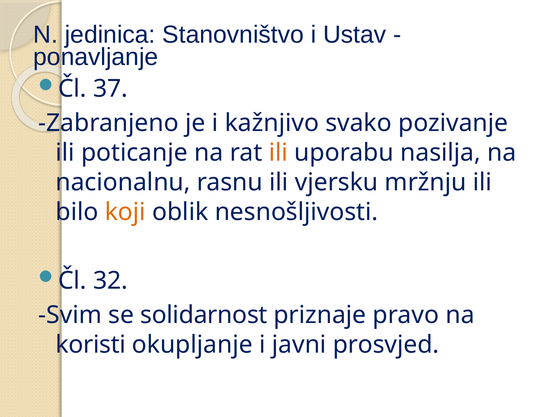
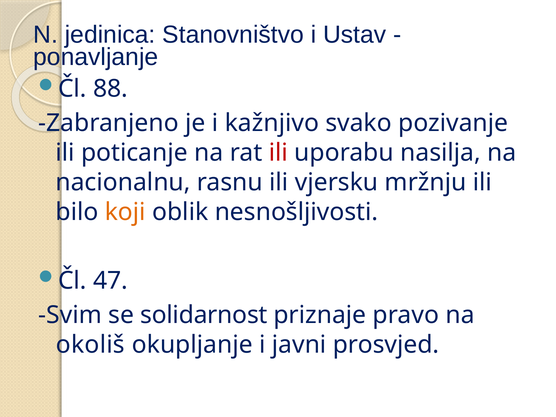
37: 37 -> 88
ili at (278, 153) colour: orange -> red
32: 32 -> 47
koristi: koristi -> okoliš
